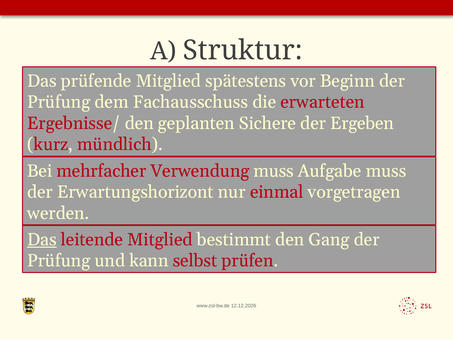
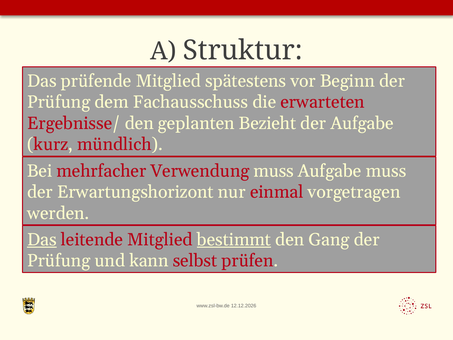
Sichere: Sichere -> Bezieht
der Ergeben: Ergeben -> Aufgabe
bestimmt underline: none -> present
